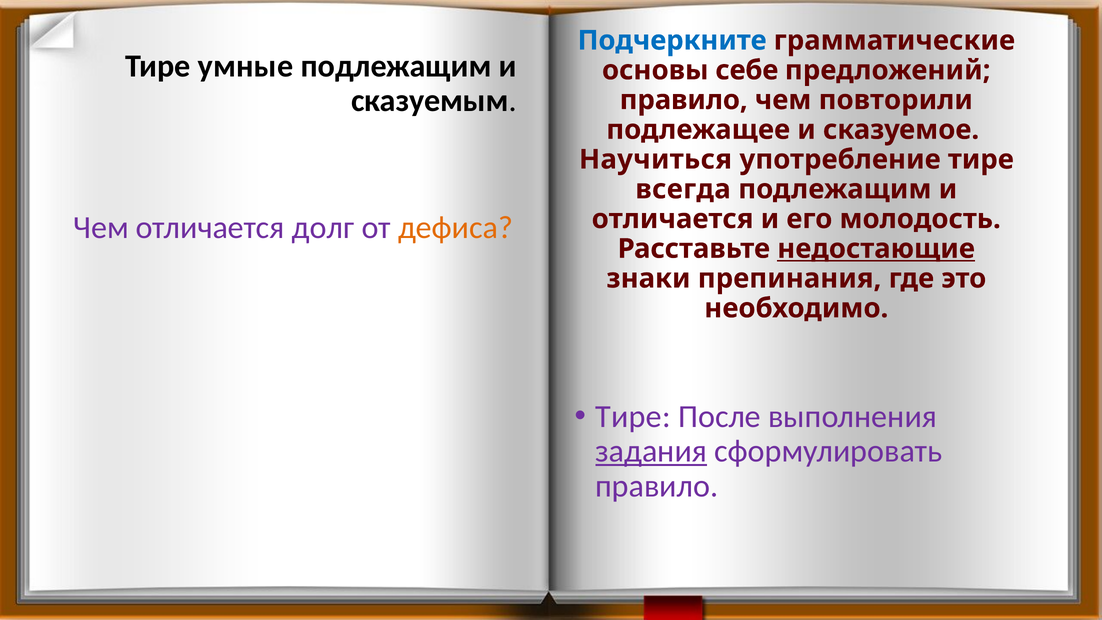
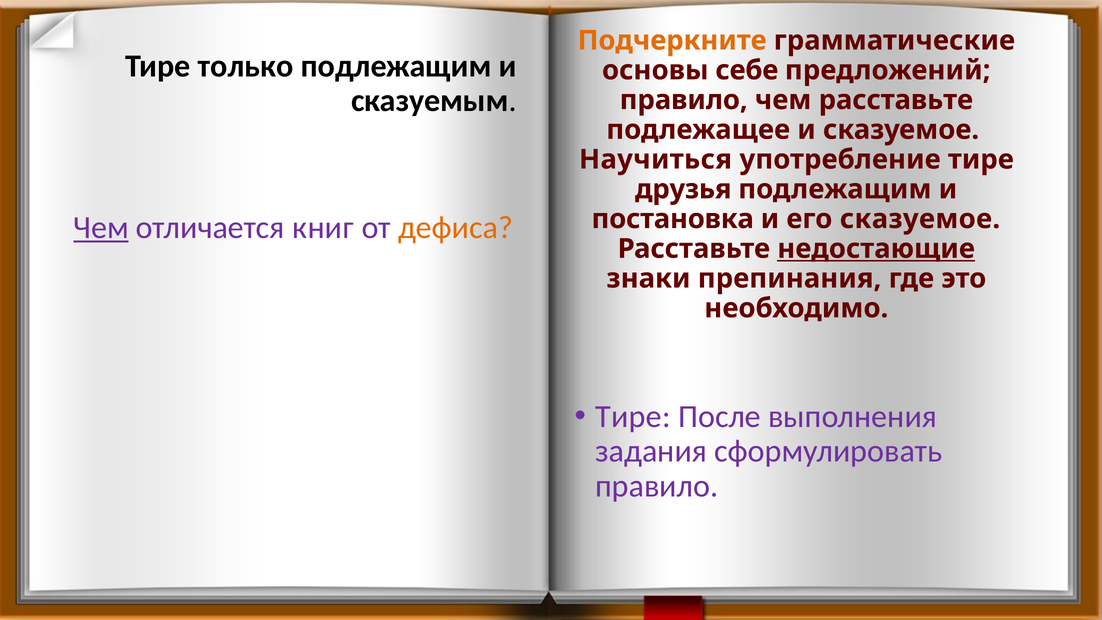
Подчеркните colour: blue -> orange
умные: умные -> только
чем повторили: повторили -> расставьте
всегда: всегда -> друзья
отличается at (673, 219): отличается -> постановка
его молодость: молодость -> сказуемое
Чем at (101, 228) underline: none -> present
долг: долг -> книг
задания underline: present -> none
